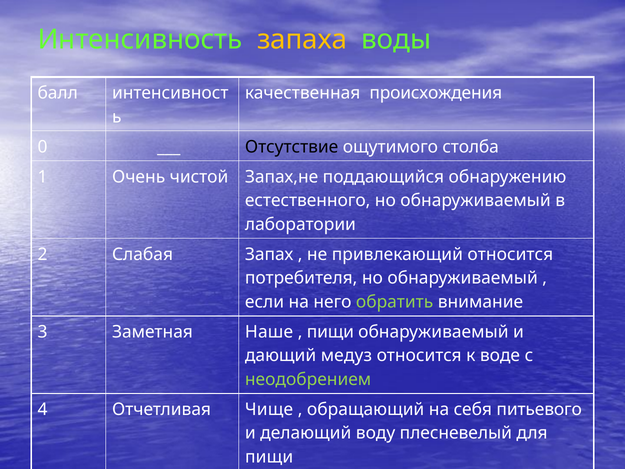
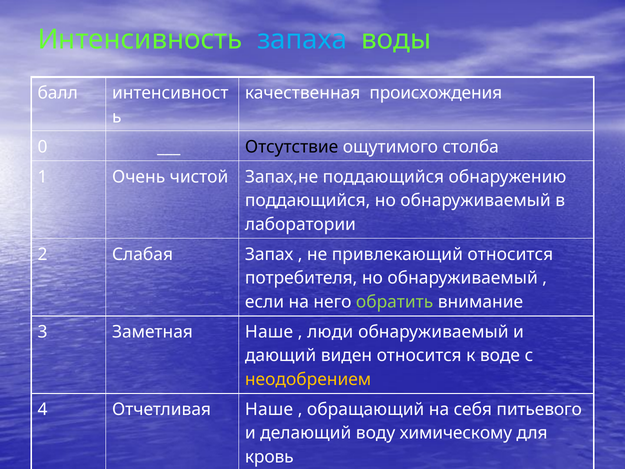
запаха colour: yellow -> light blue
естественного at (308, 200): естественного -> поддающийся
пищи at (330, 332): пищи -> люди
медуз: медуз -> виден
неодобрением colour: light green -> yellow
Отчетливая Чище: Чище -> Наше
плесневелый: плесневелый -> химическому
пищи at (269, 457): пищи -> кровь
